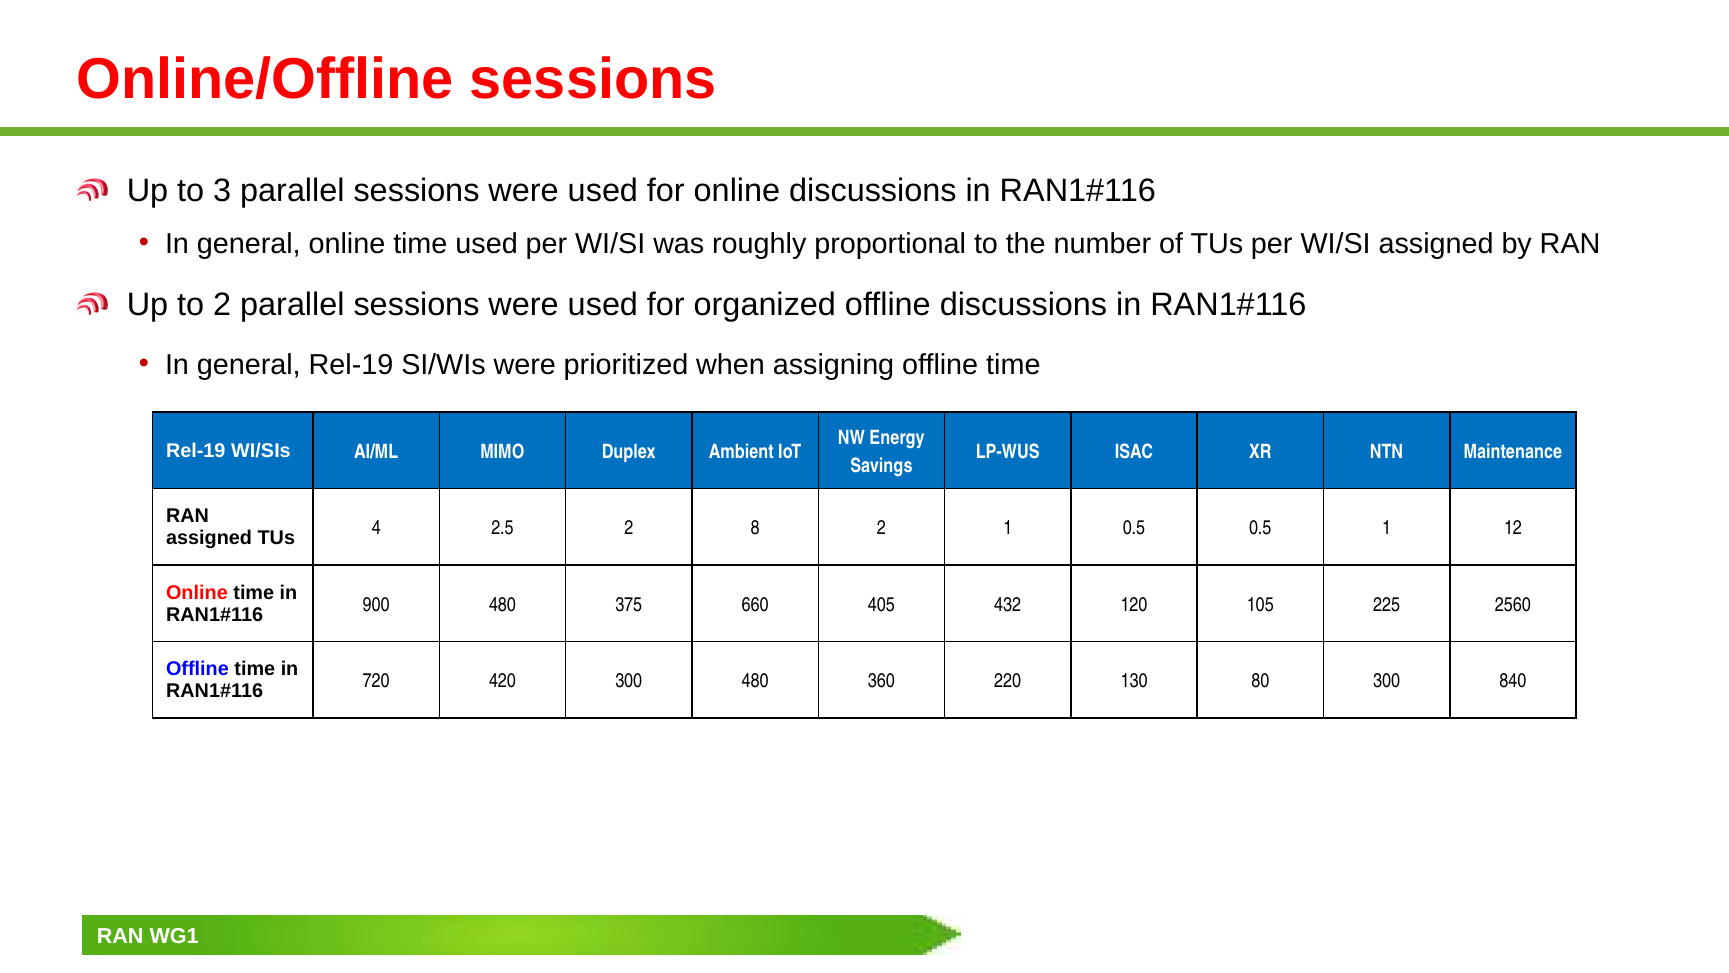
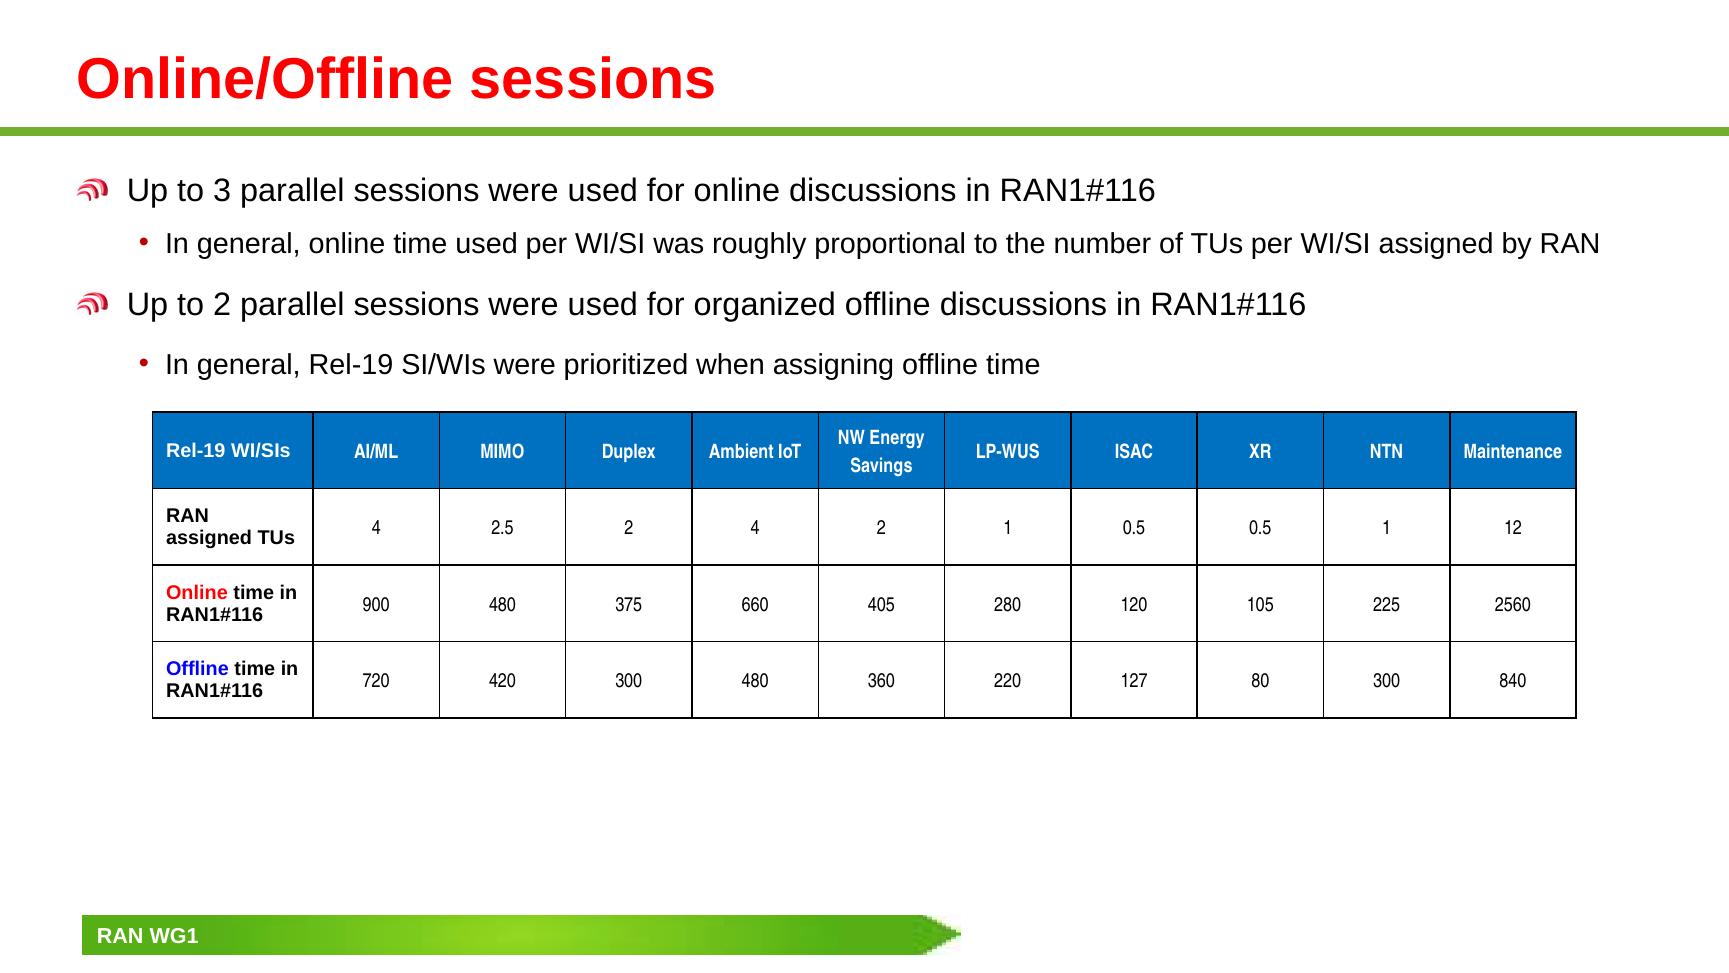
2 8: 8 -> 4
432: 432 -> 280
130: 130 -> 127
